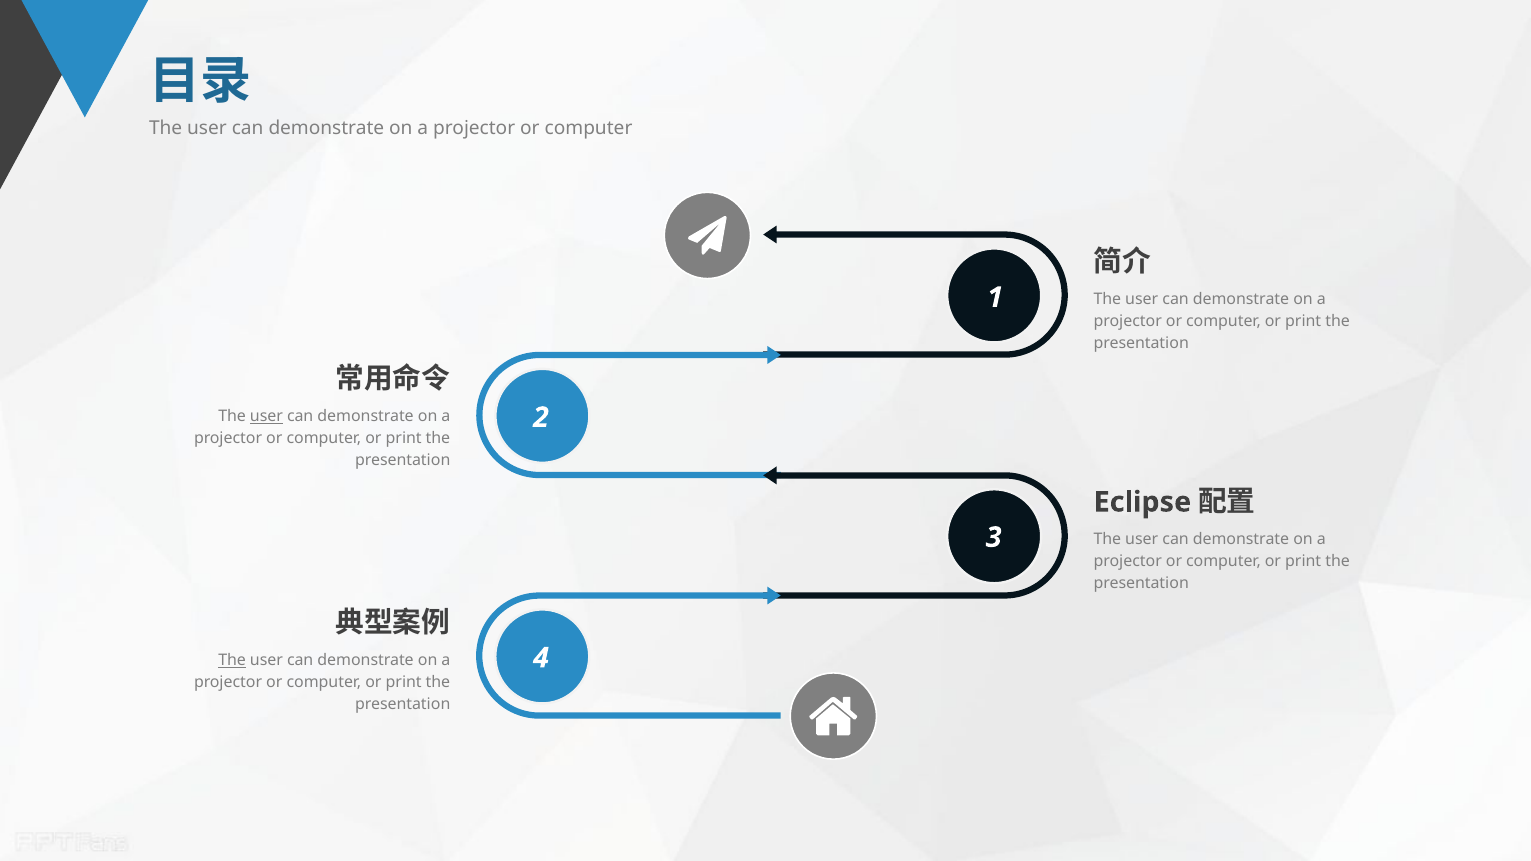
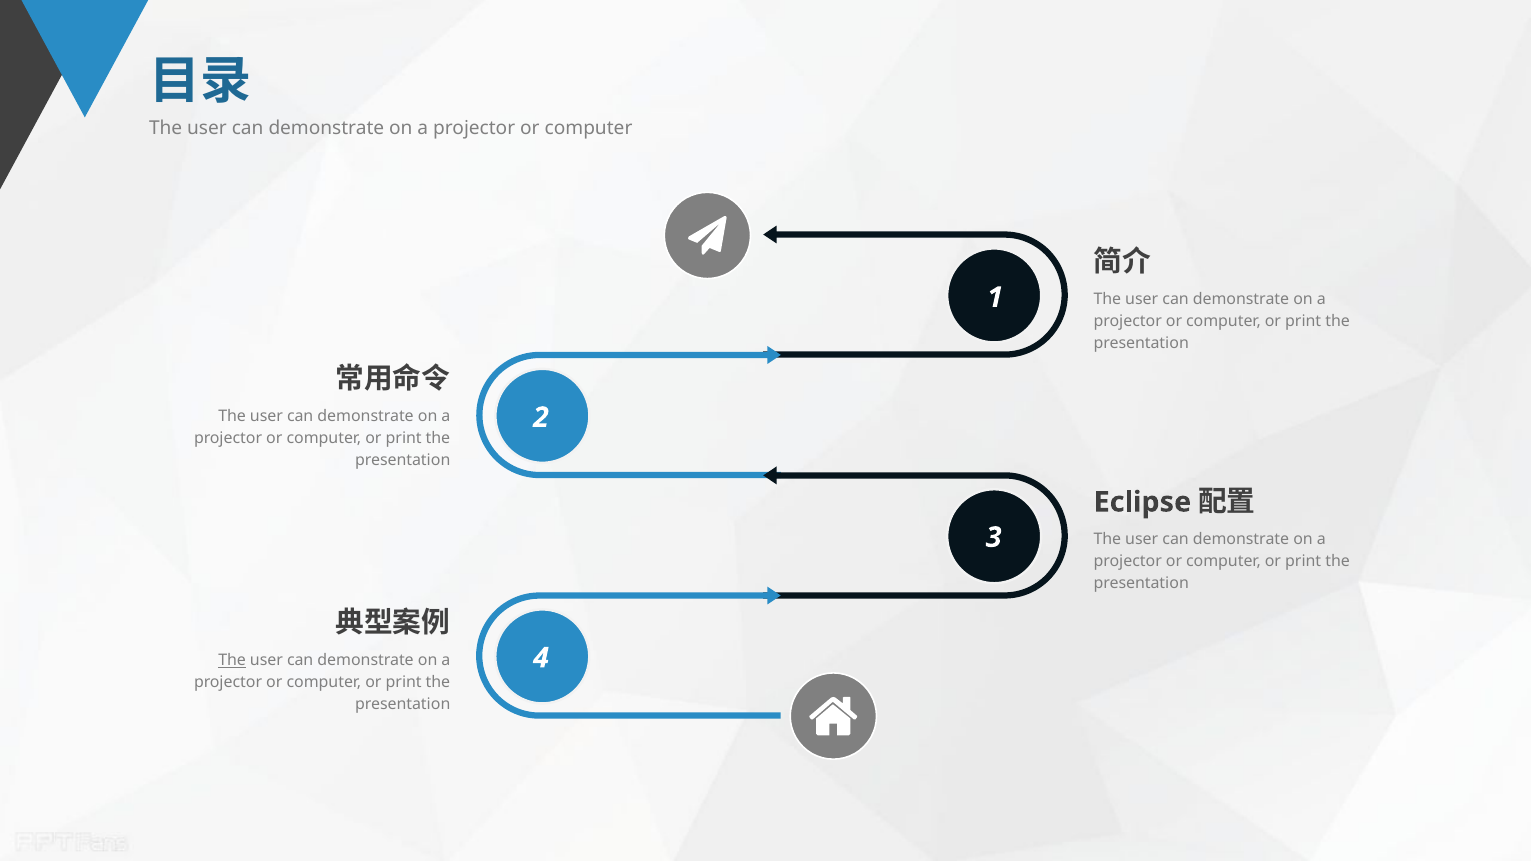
user at (266, 416) underline: present -> none
